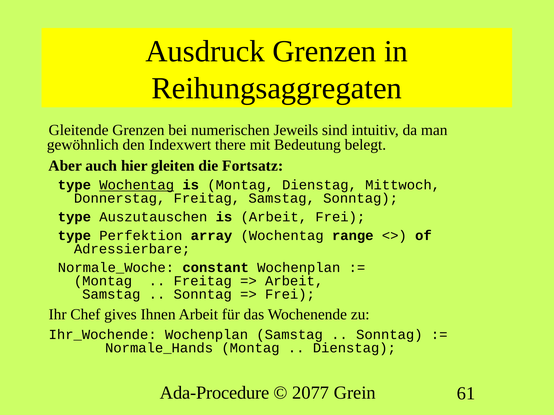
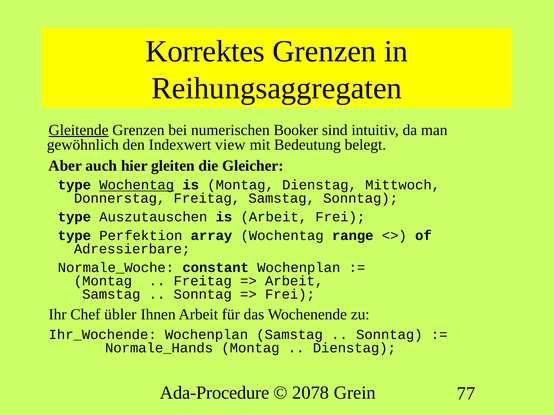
Ausdruck: Ausdruck -> Korrektes
Gleitende underline: none -> present
Jeweils: Jeweils -> Booker
there: there -> view
Fortsatz: Fortsatz -> Gleicher
gives: gives -> übler
2077: 2077 -> 2078
61: 61 -> 77
